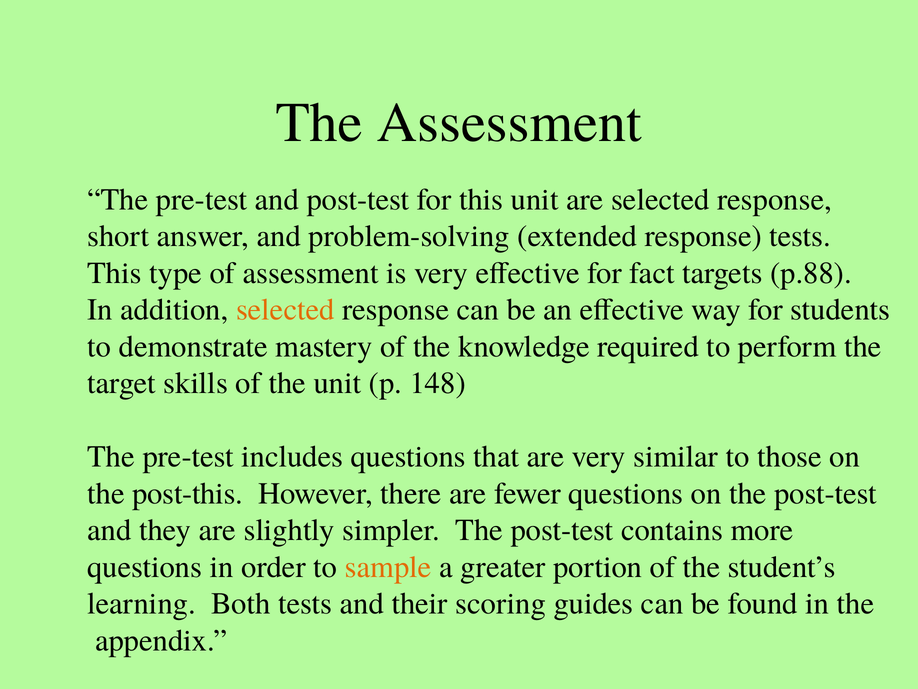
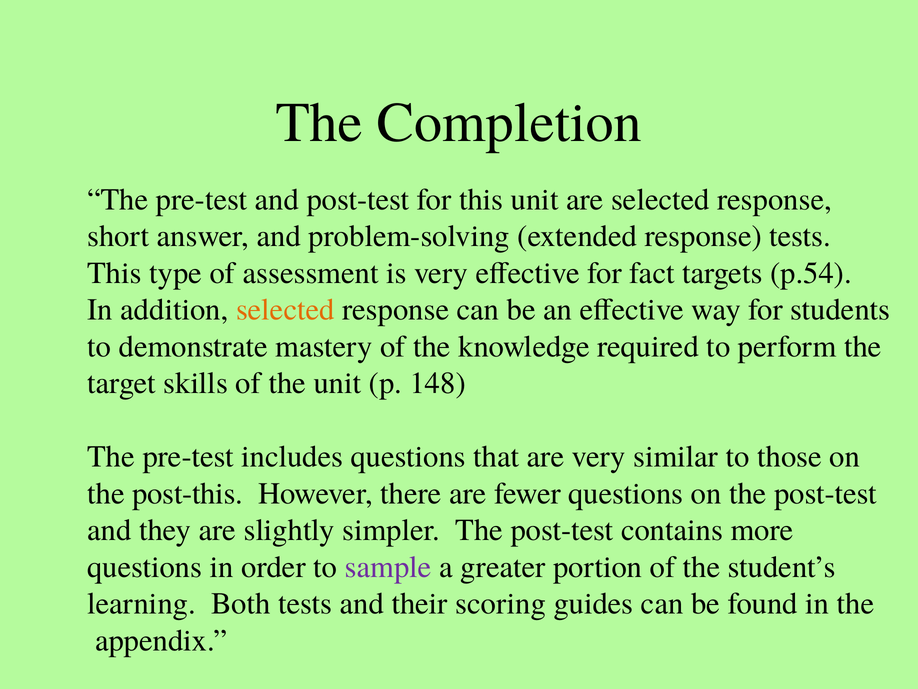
The Assessment: Assessment -> Completion
p.88: p.88 -> p.54
sample colour: orange -> purple
